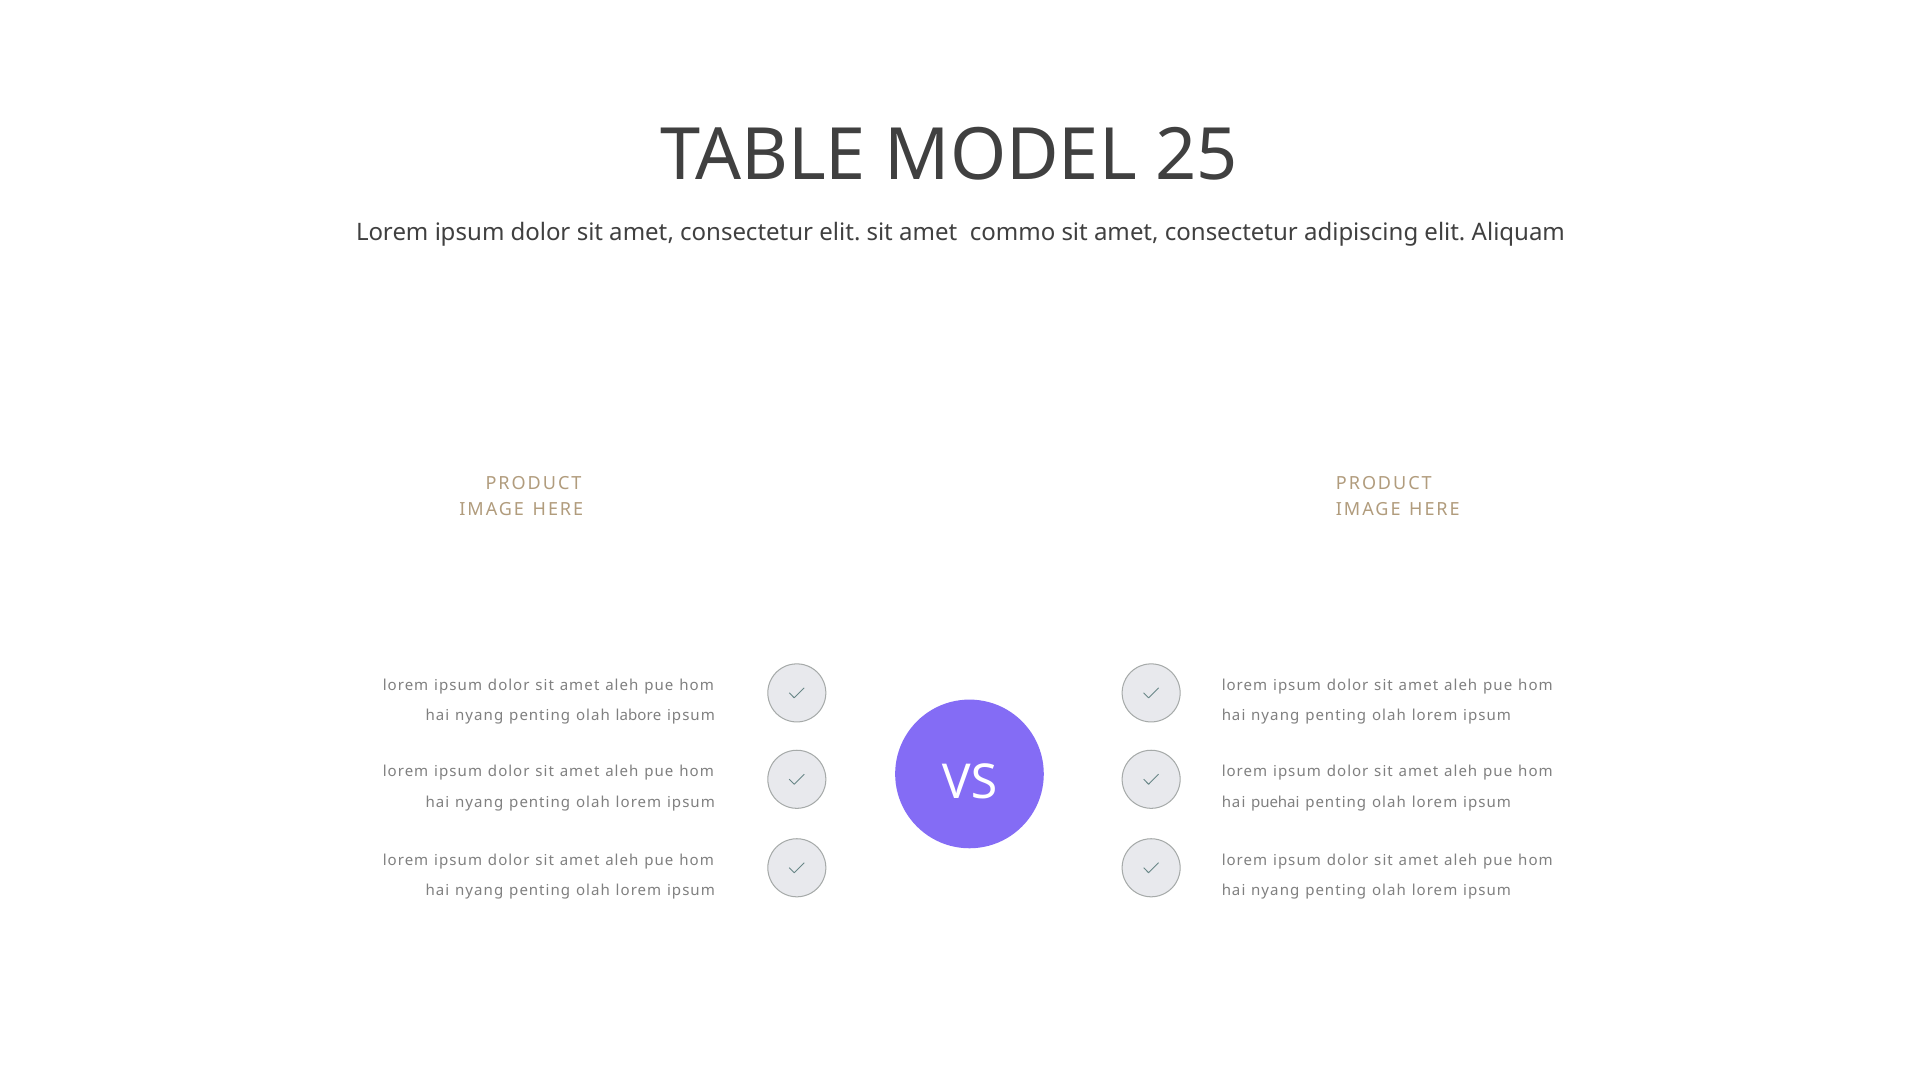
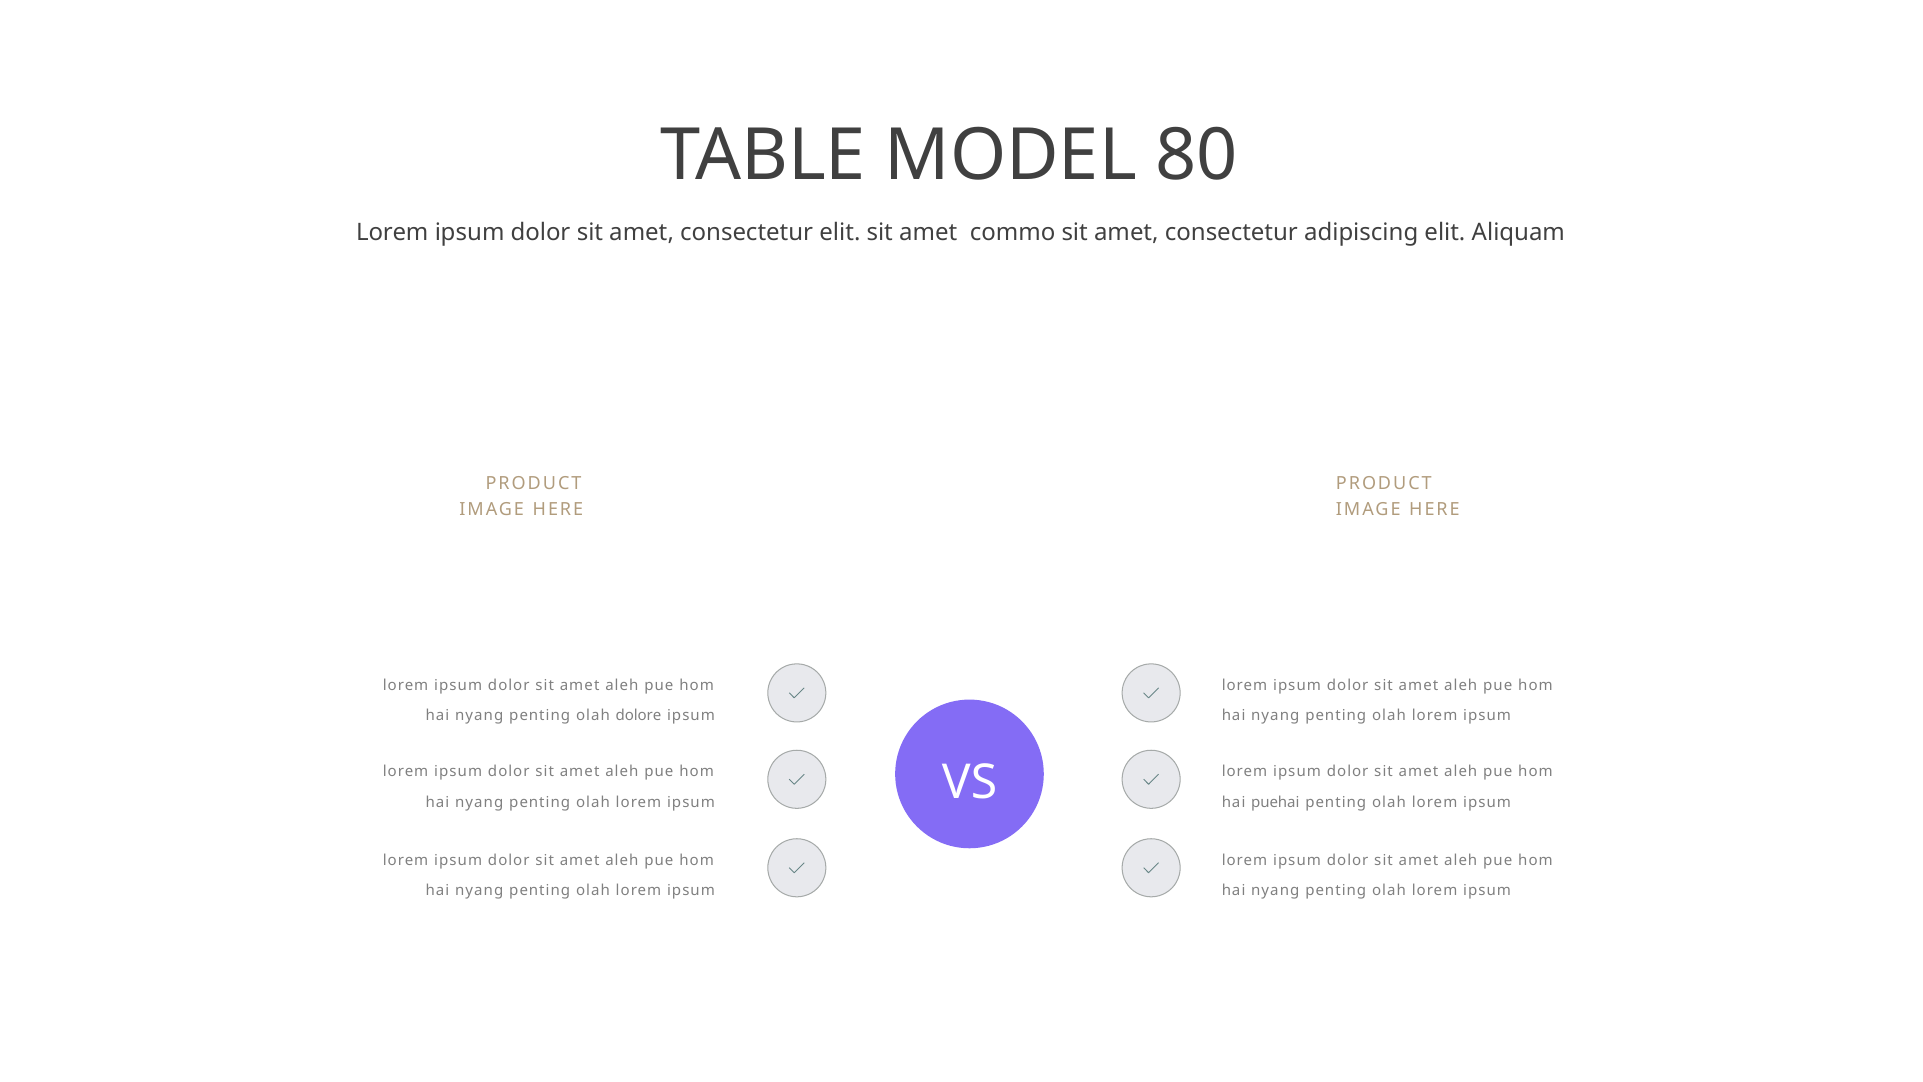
25: 25 -> 80
labore: labore -> dolore
